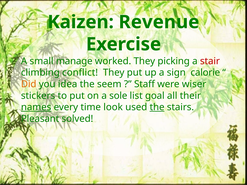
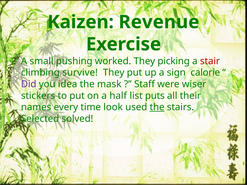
manage: manage -> pushing
conflict: conflict -> survive
Did colour: orange -> purple
seem: seem -> mask
sole: sole -> half
goal: goal -> puts
names underline: present -> none
Pleasant: Pleasant -> Selected
